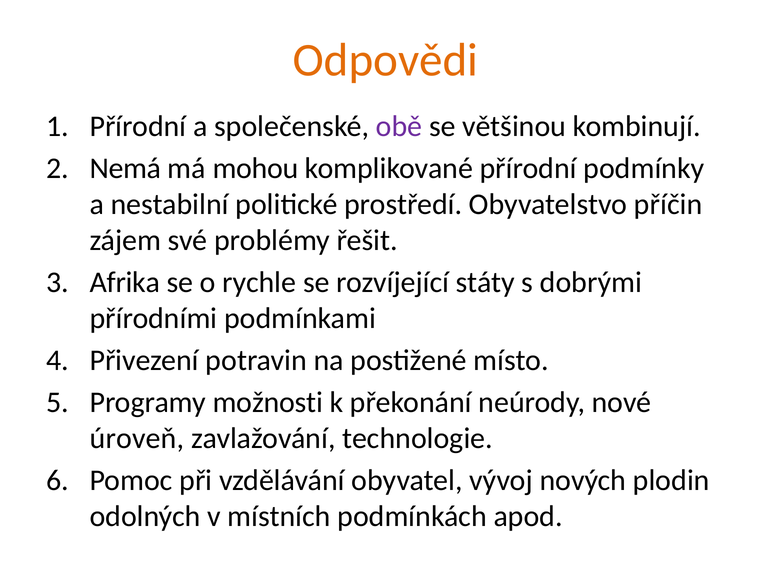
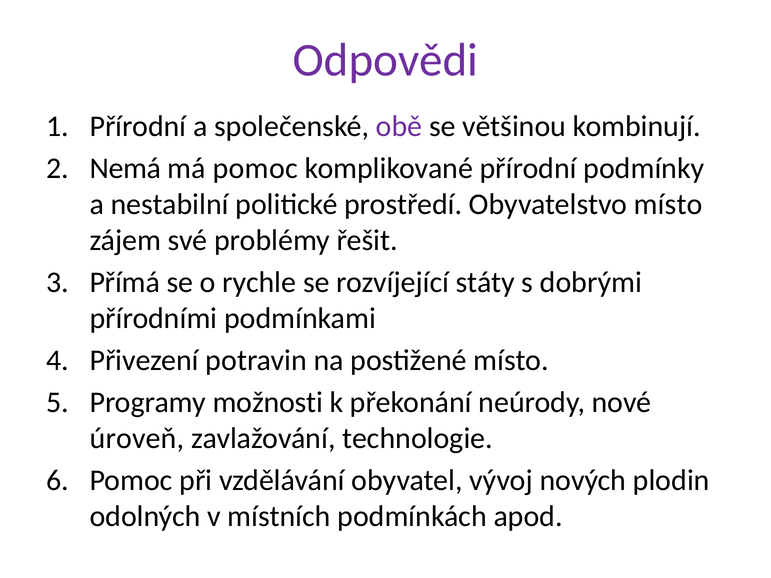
Odpovědi colour: orange -> purple
má mohou: mohou -> pomoc
Obyvatelstvo příčin: příčin -> místo
Afrika: Afrika -> Přímá
